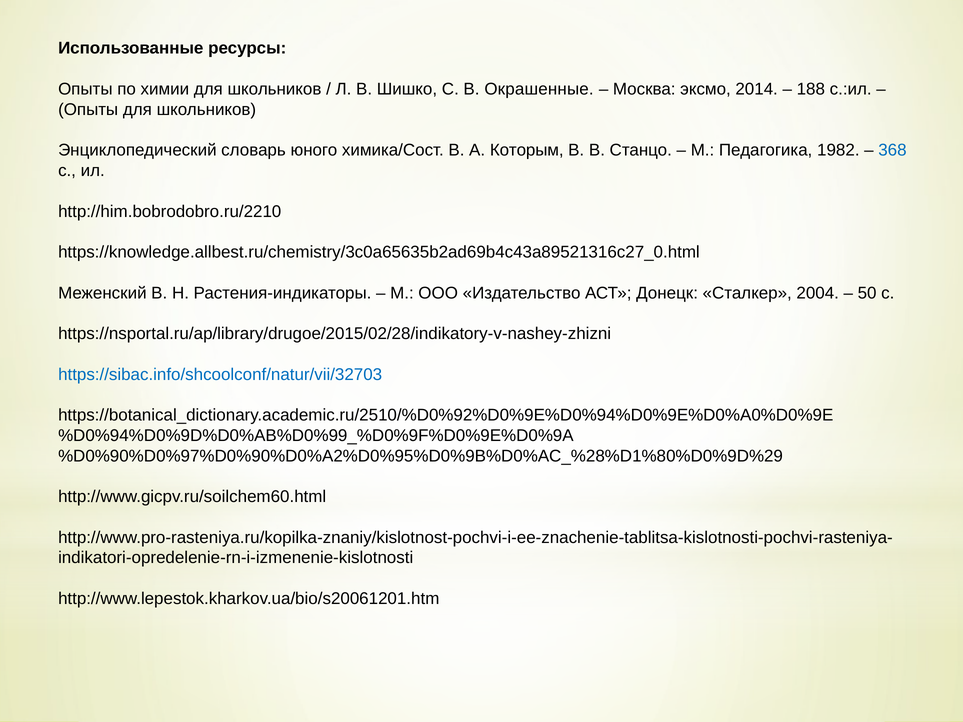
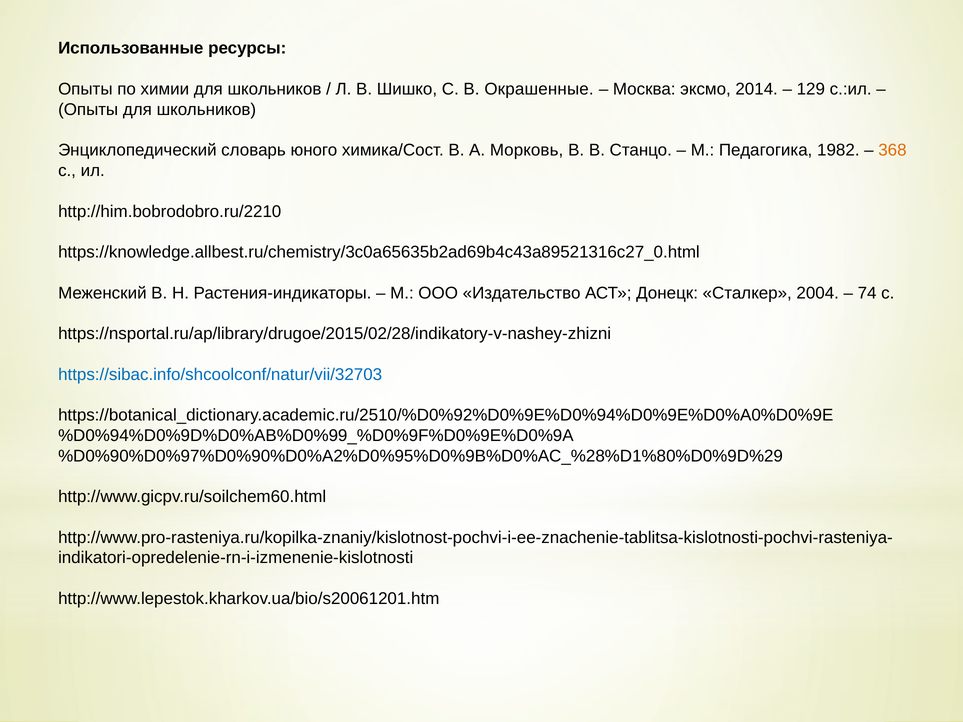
188: 188 -> 129
Которым: Которым -> Морковь
368 colour: blue -> orange
50: 50 -> 74
